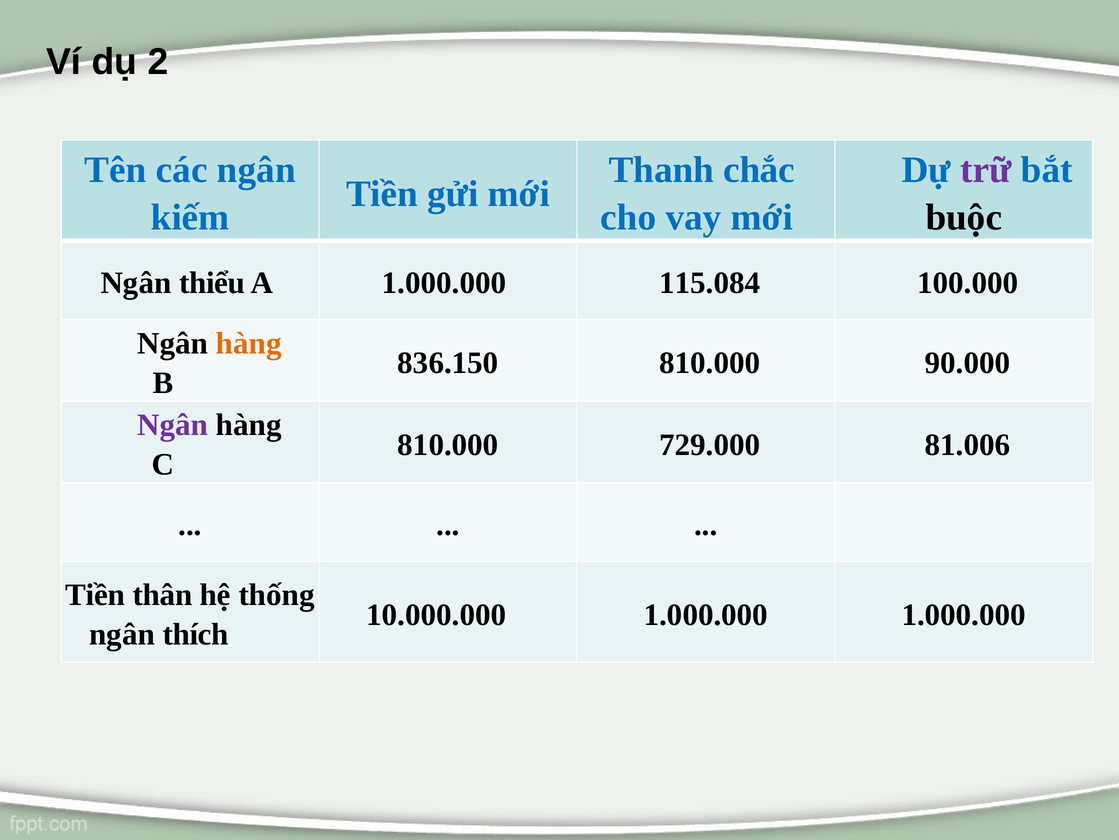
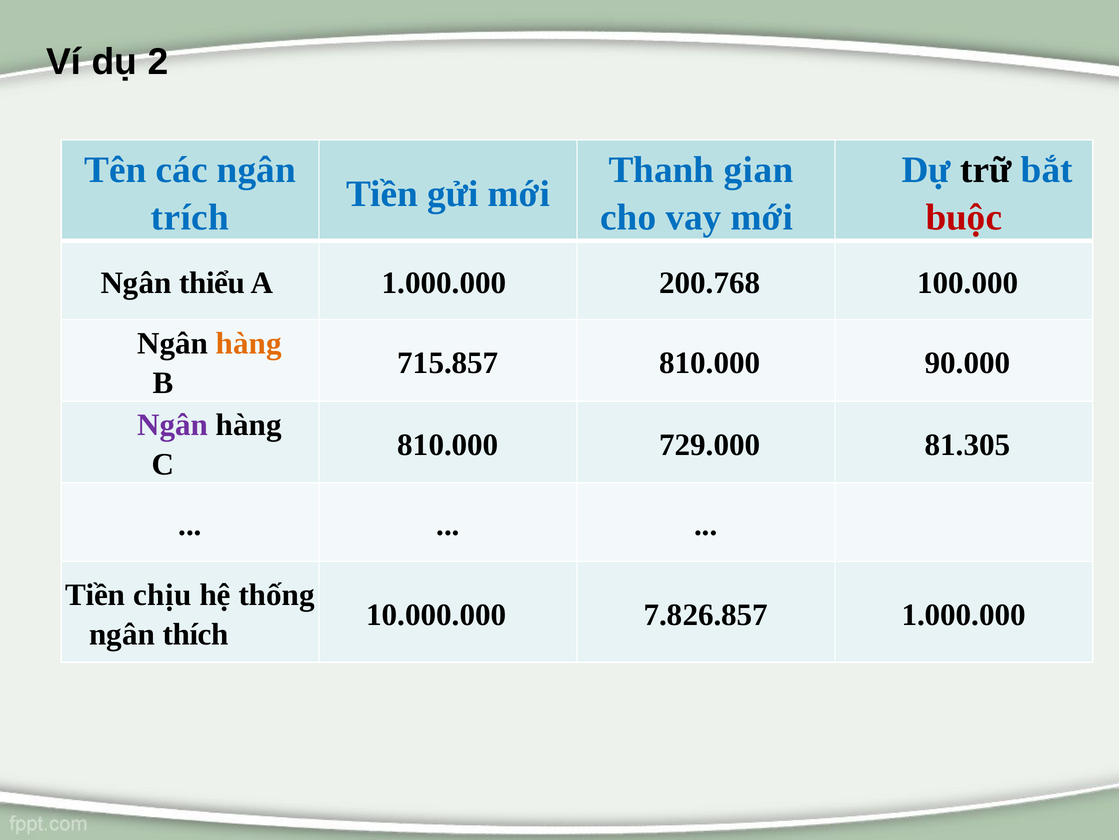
chắc: chắc -> gian
trữ colour: purple -> black
kiếm: kiếm -> trích
buộc colour: black -> red
115.084: 115.084 -> 200.768
836.150: 836.150 -> 715.857
81.006: 81.006 -> 81.305
thân: thân -> chịu
10.000.000 1.000.000: 1.000.000 -> 7.826.857
